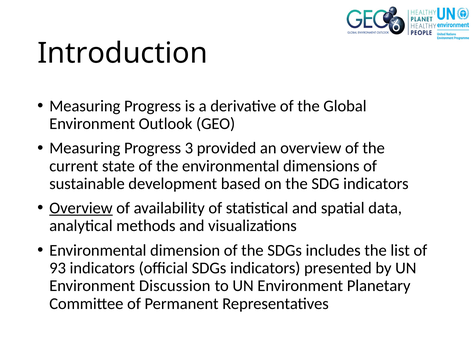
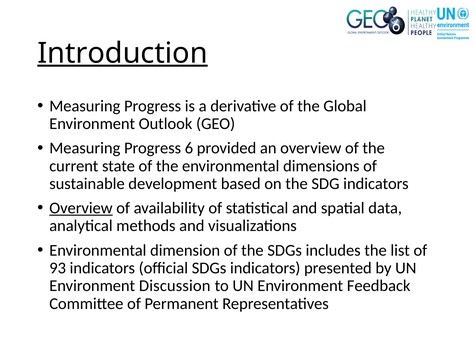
Introduction underline: none -> present
3: 3 -> 6
Planetary: Planetary -> Feedback
